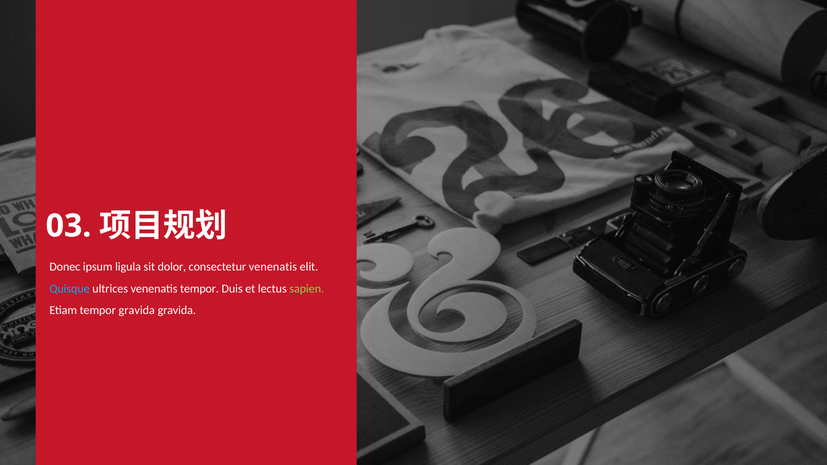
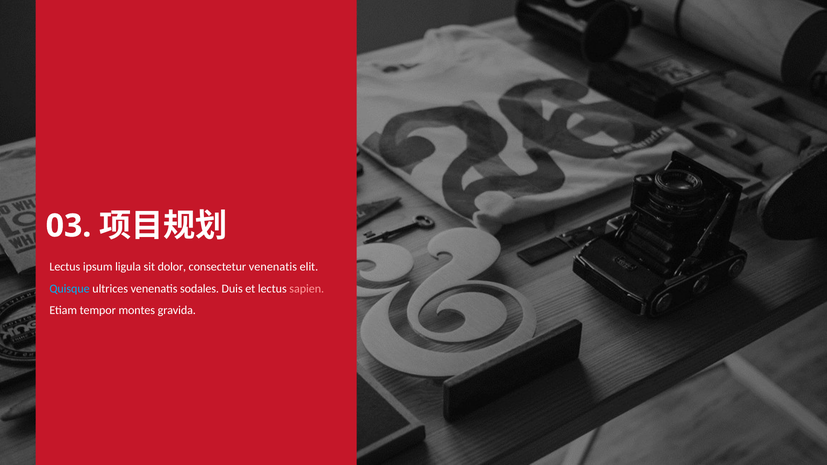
Donec at (65, 267): Donec -> Lectus
venenatis tempor: tempor -> sodales
sapien colour: light green -> pink
tempor gravida: gravida -> montes
